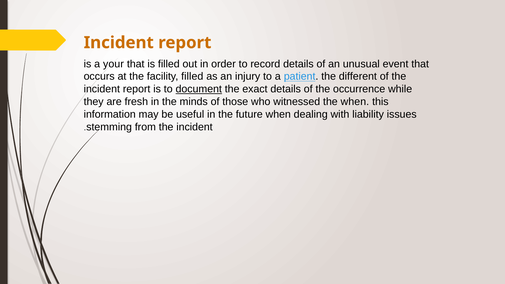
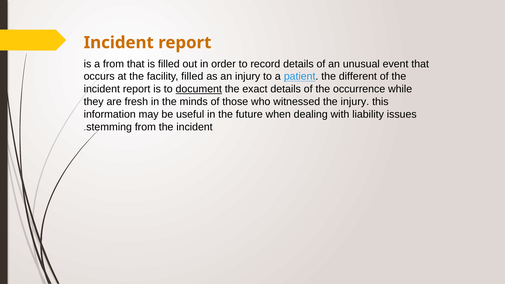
a your: your -> from
the when: when -> injury
